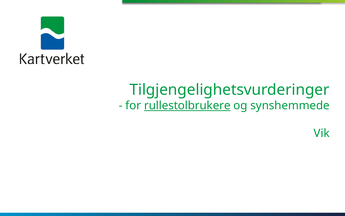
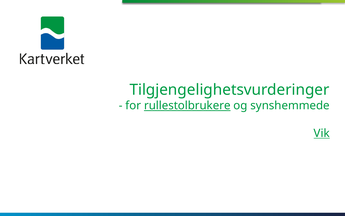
Vik underline: none -> present
